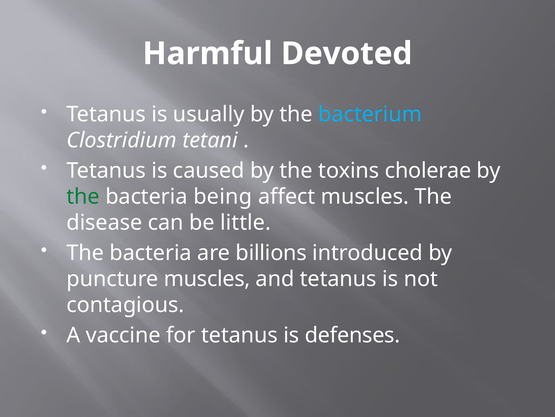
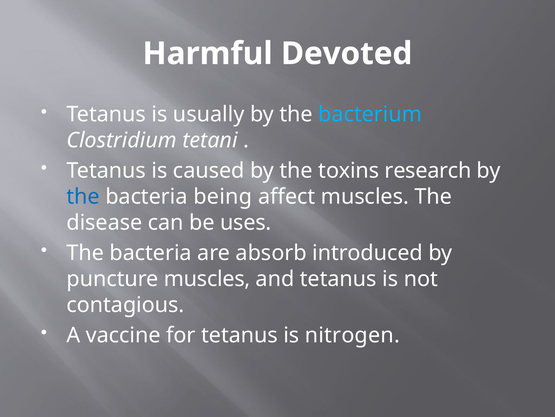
cholerae: cholerae -> research
the at (83, 196) colour: green -> blue
little: little -> uses
billions: billions -> absorb
defenses: defenses -> nitrogen
